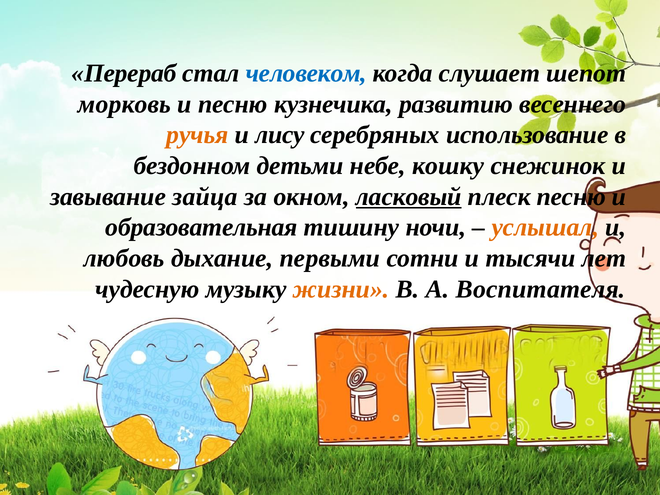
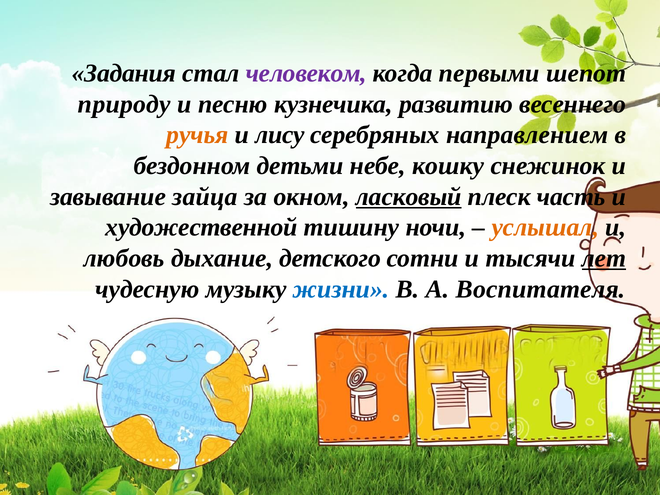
Перераб: Перераб -> Задания
человеком colour: blue -> purple
слушает: слушает -> первыми
морковь: морковь -> природу
использование: использование -> направлением
плеск песню: песню -> часть
образовательная: образовательная -> художественной
первыми: первыми -> детского
лет underline: none -> present
жизни colour: orange -> blue
